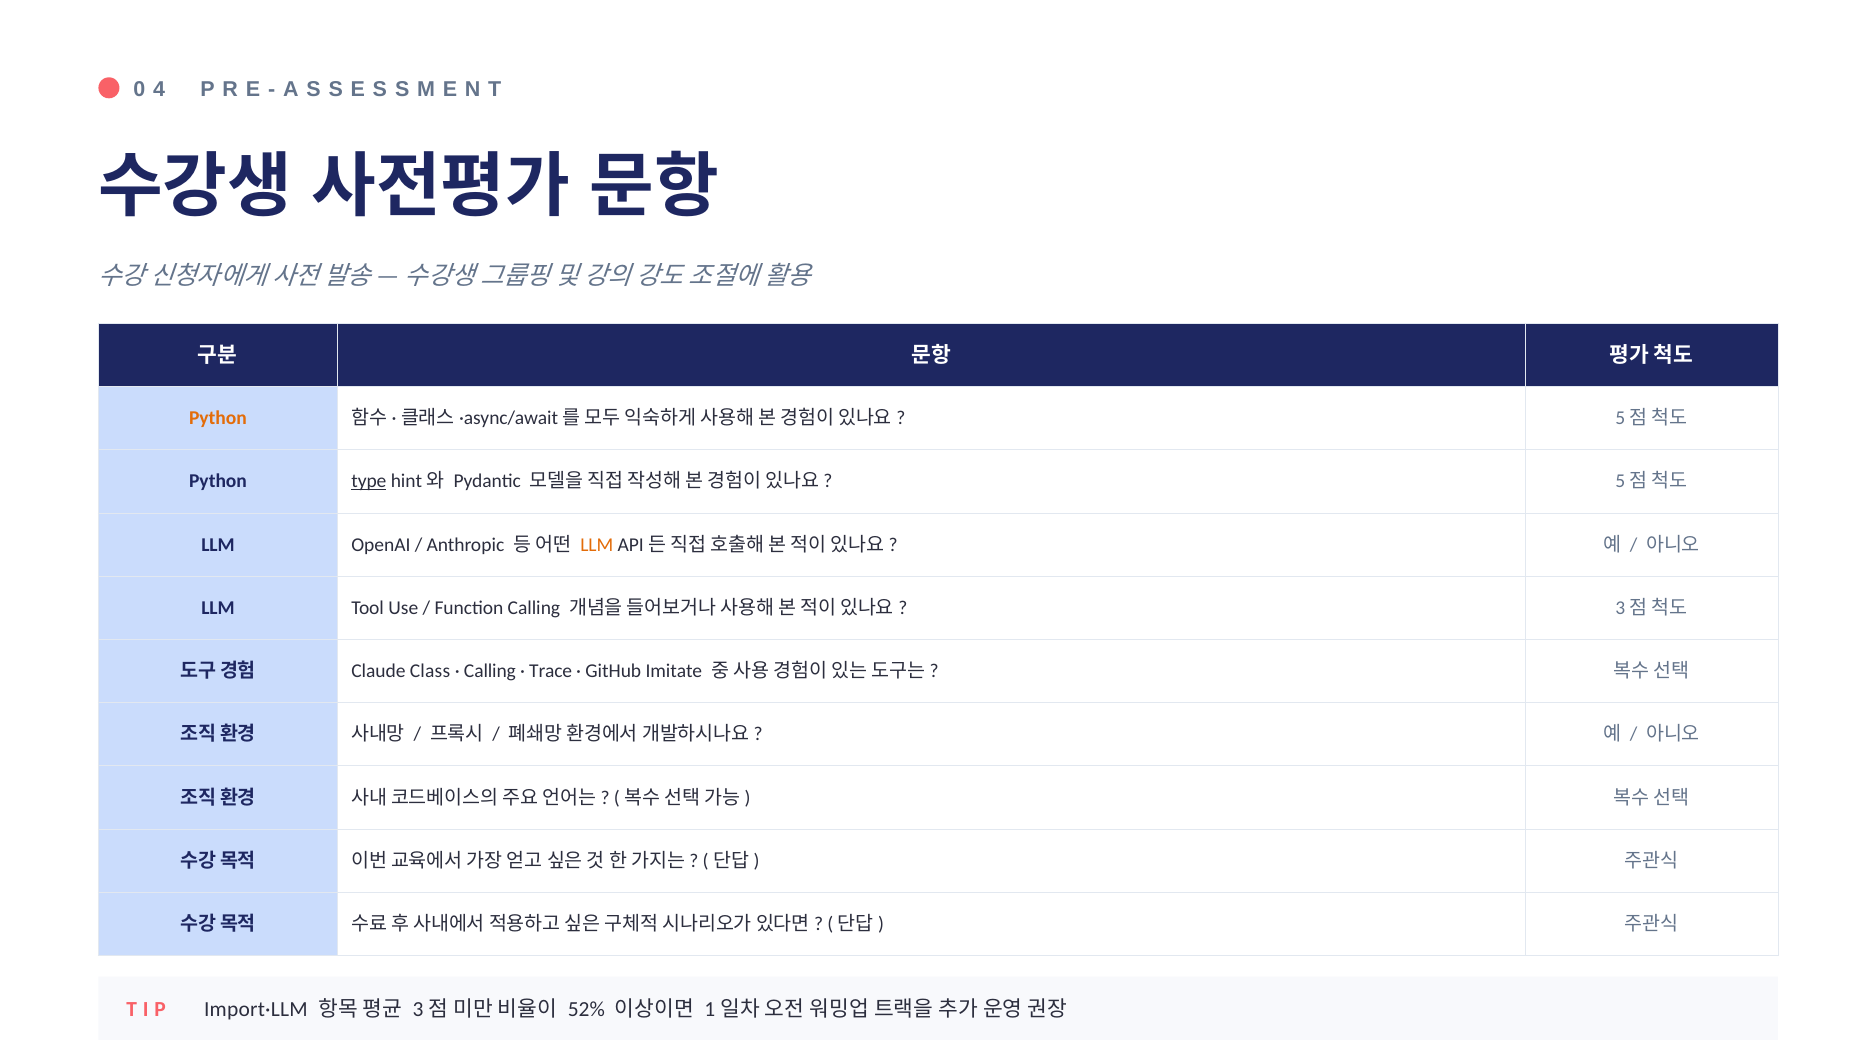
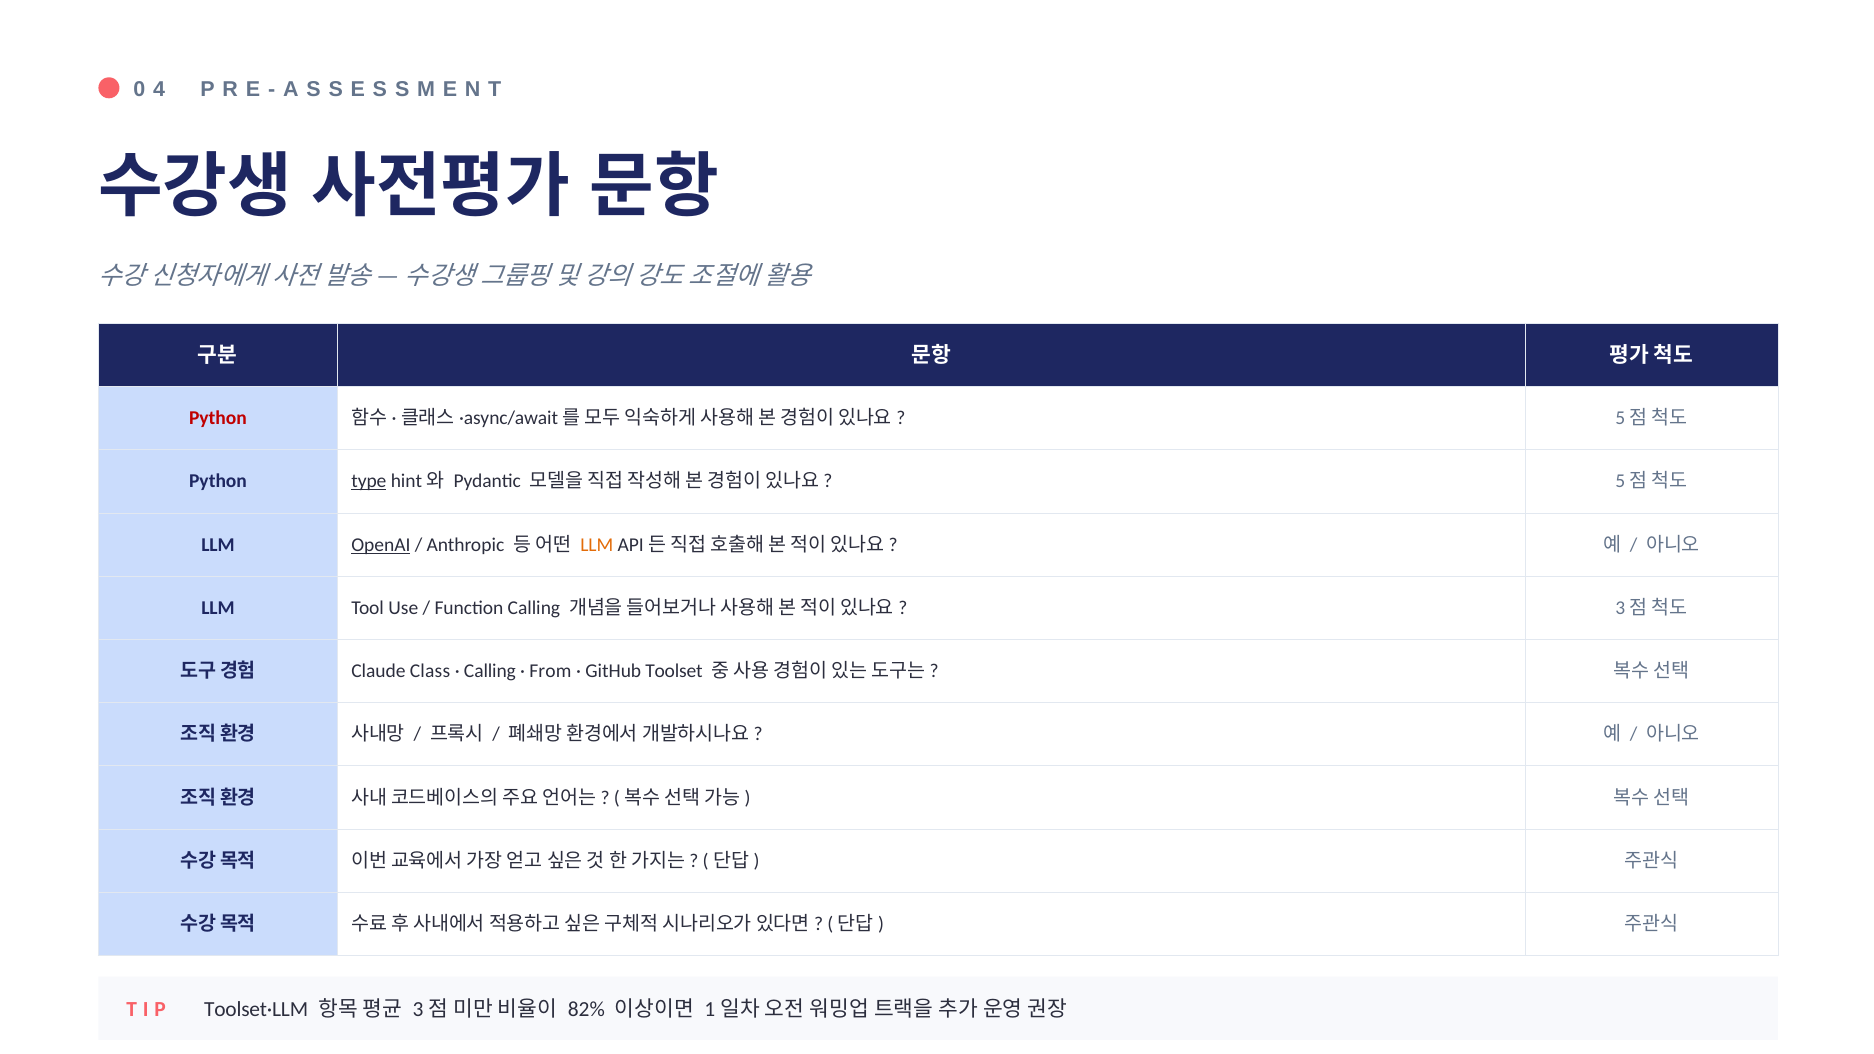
Python at (218, 418) colour: orange -> red
OpenAI underline: none -> present
Trace: Trace -> From
Imitate: Imitate -> Toolset
Import·LLM: Import·LLM -> Toolset·LLM
52%: 52% -> 82%
